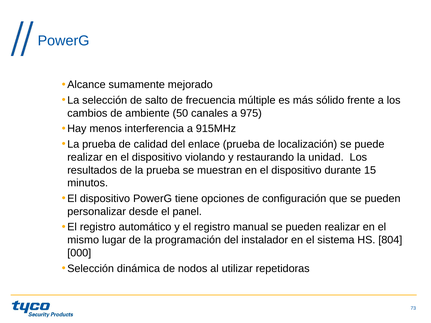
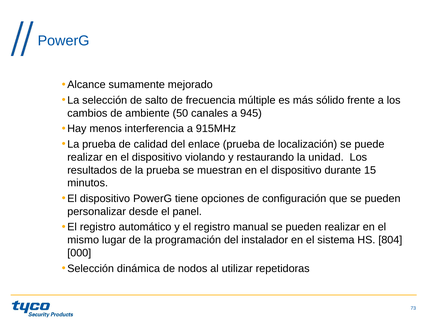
975: 975 -> 945
